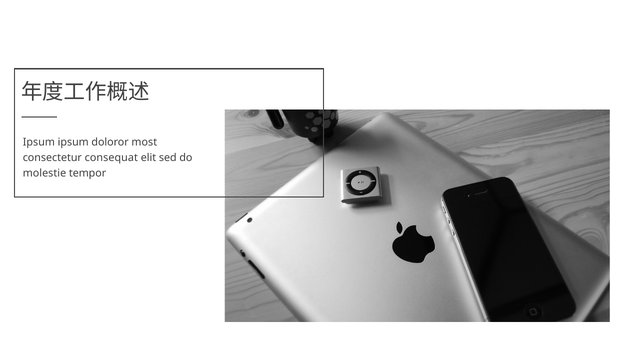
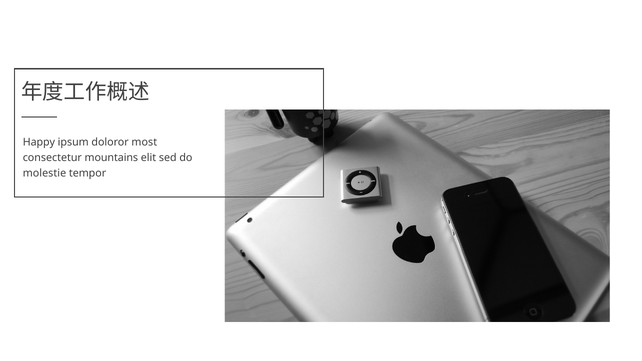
Ipsum at (39, 143): Ipsum -> Happy
consequat: consequat -> mountains
